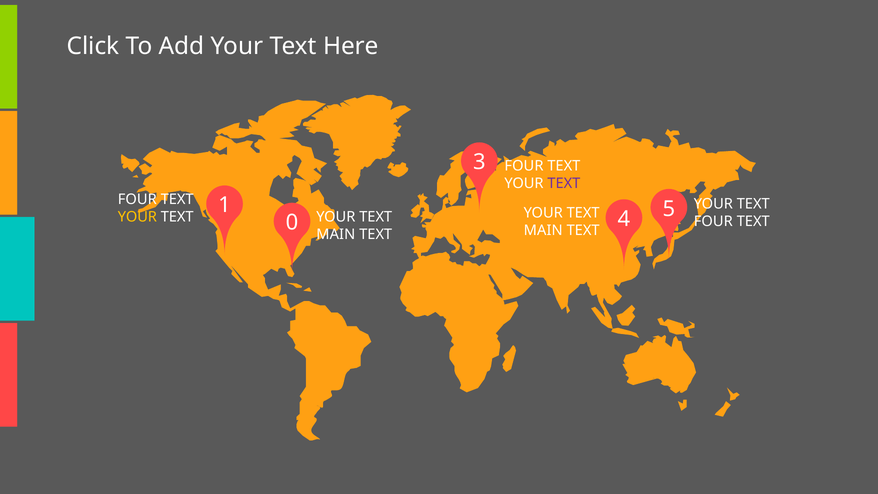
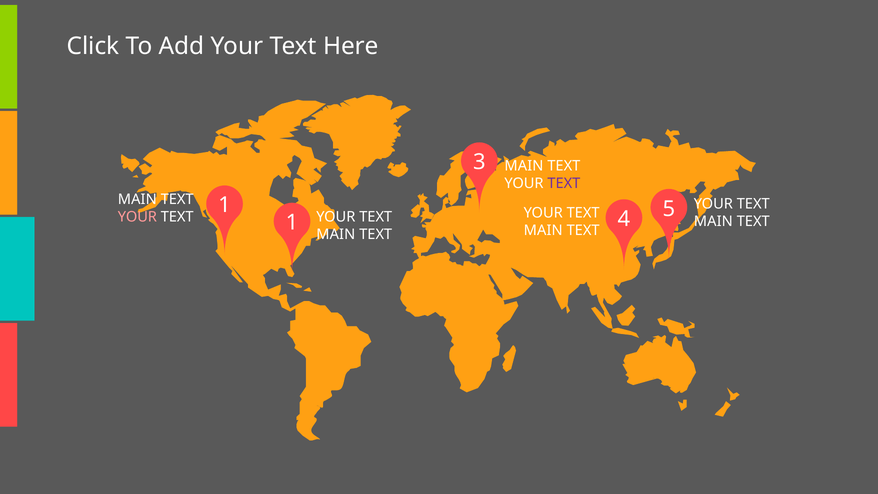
3 FOUR: FOUR -> MAIN
FOUR at (137, 199): FOUR -> MAIN
YOUR at (137, 217) colour: yellow -> pink
TEXT 0: 0 -> 1
FOUR at (713, 221): FOUR -> MAIN
